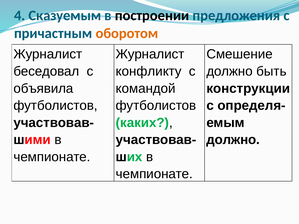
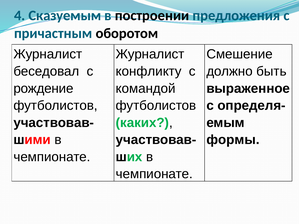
оборотом colour: orange -> black
объявила: объявила -> рождение
конструкции: конструкции -> выраженное
должно at (233, 140): должно -> формы
